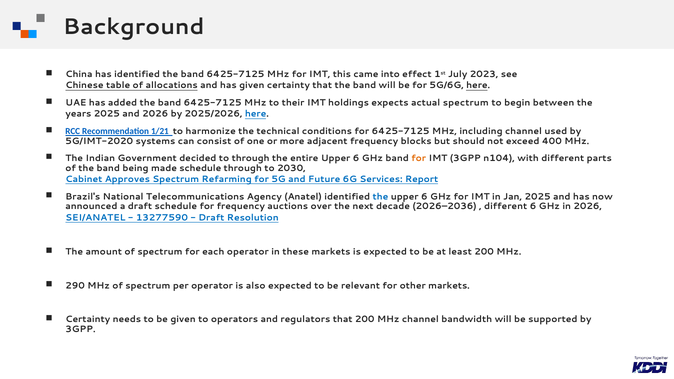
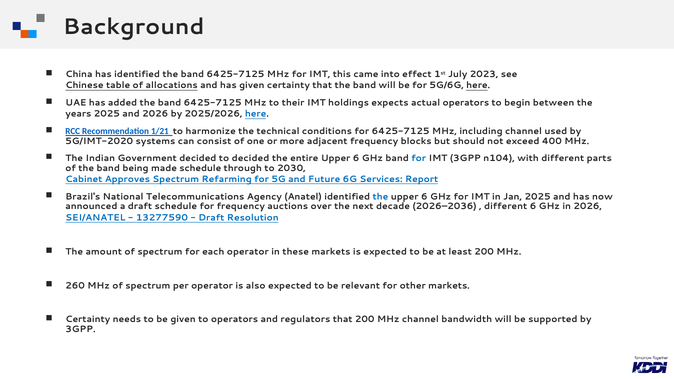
actual spectrum: spectrum -> operators
to through: through -> decided
for at (419, 158) colour: orange -> blue
290: 290 -> 260
